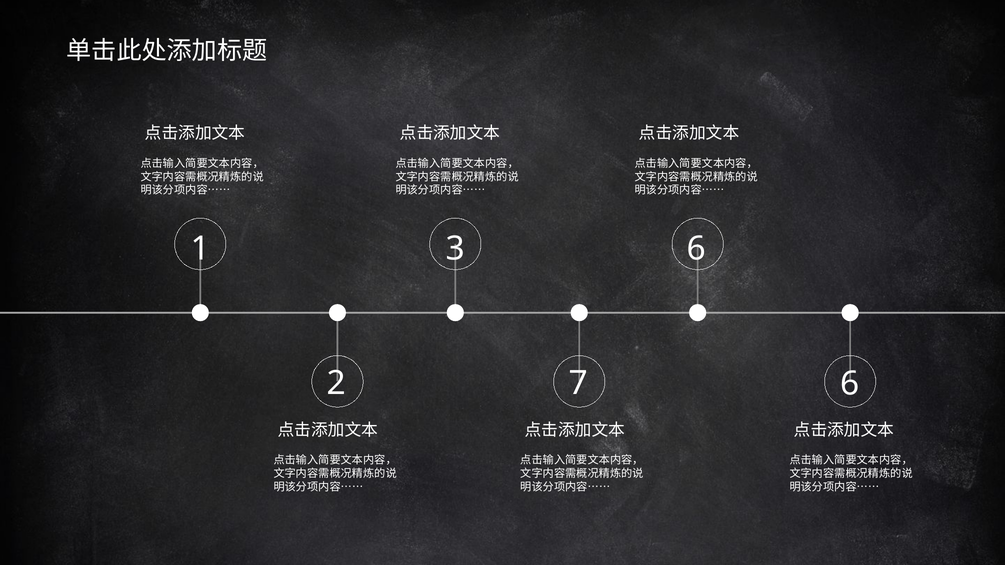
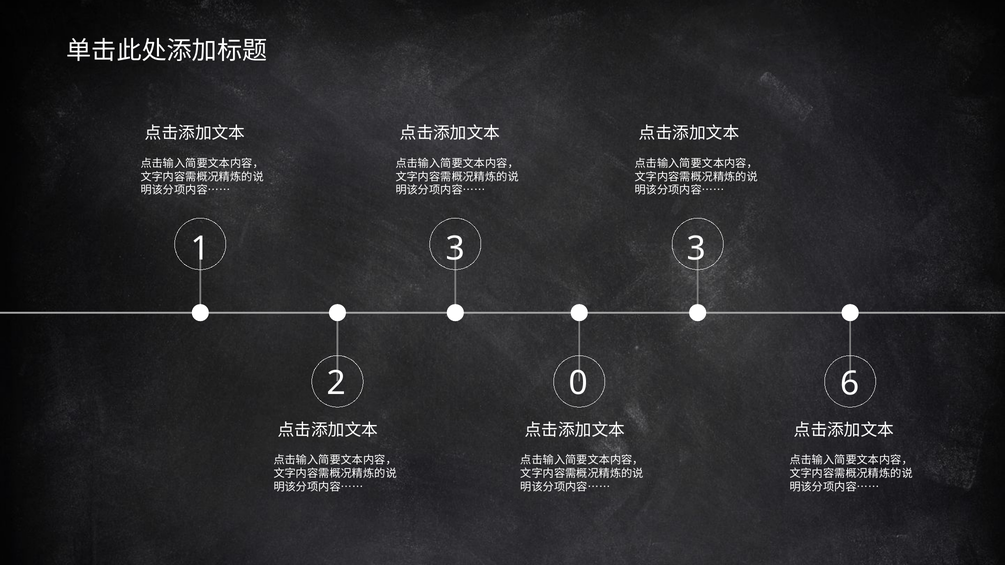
3 6: 6 -> 3
7: 7 -> 0
